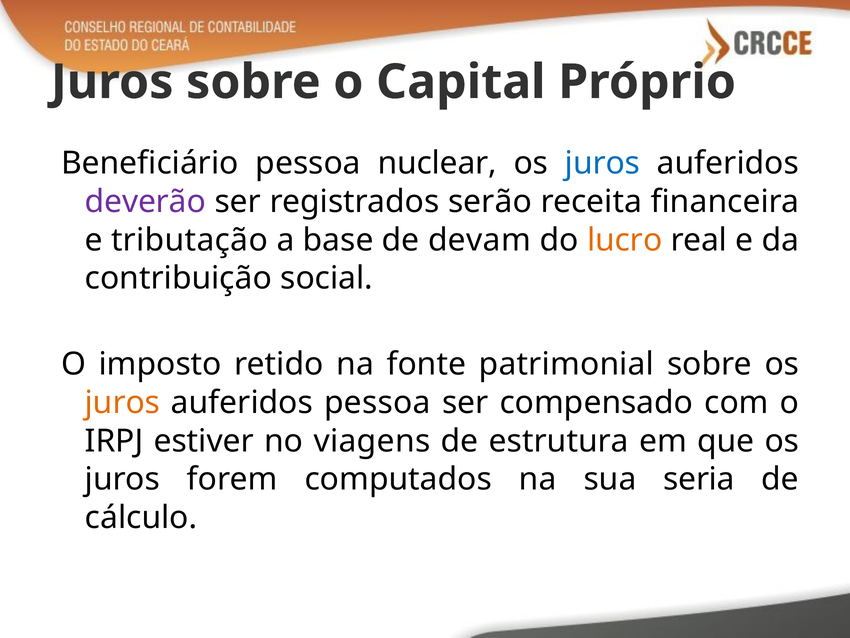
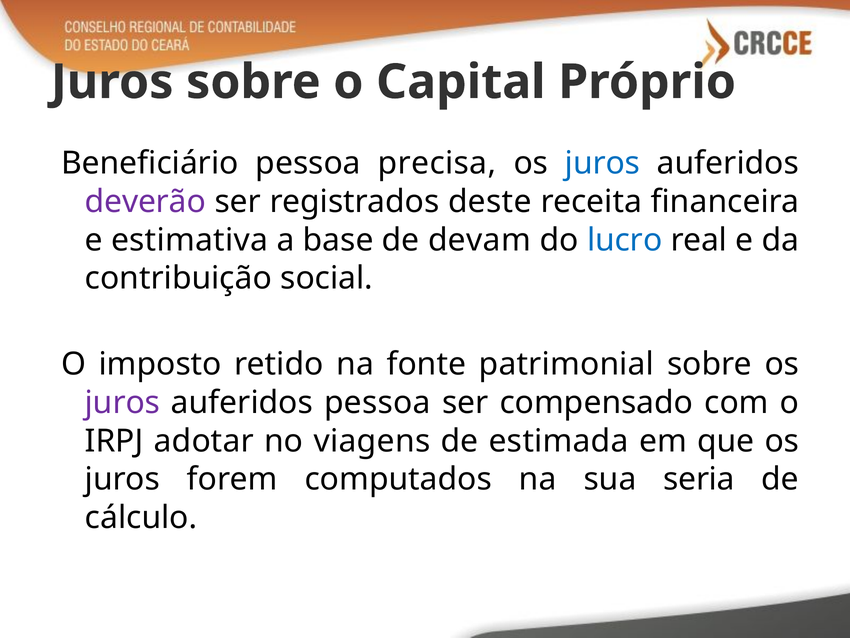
nuclear: nuclear -> precisa
serão: serão -> deste
tributação: tributação -> estimativa
lucro colour: orange -> blue
juros at (122, 402) colour: orange -> purple
estiver: estiver -> adotar
estrutura: estrutura -> estimada
